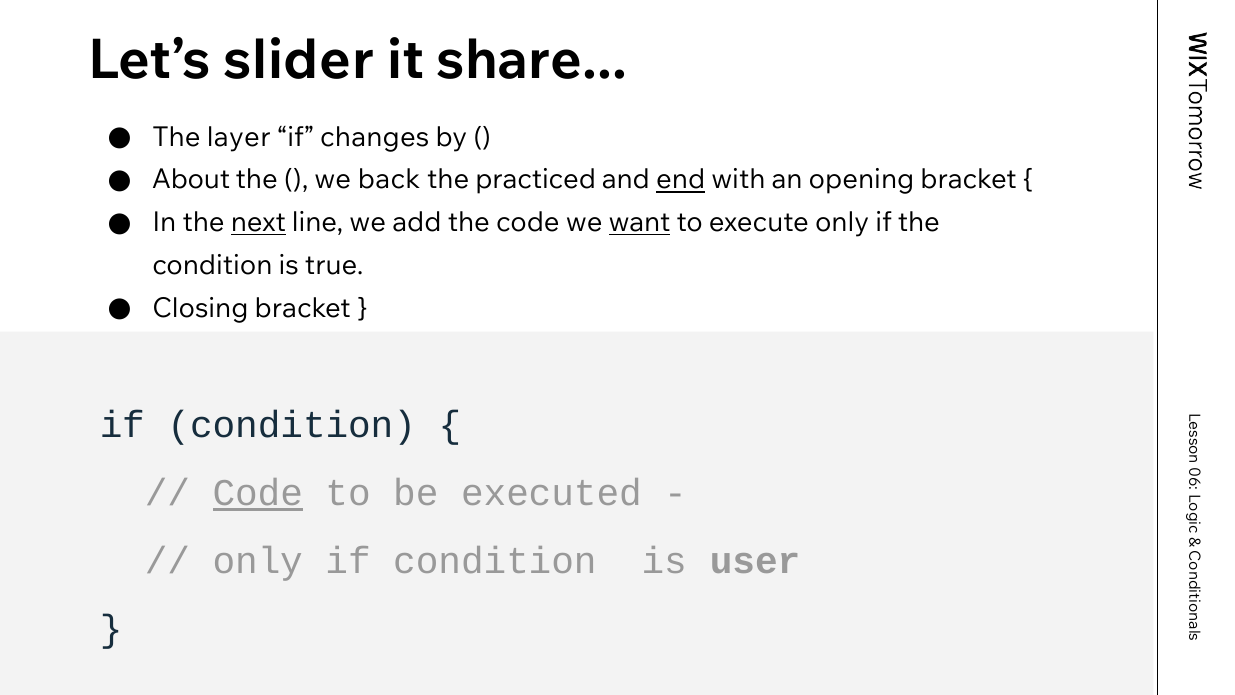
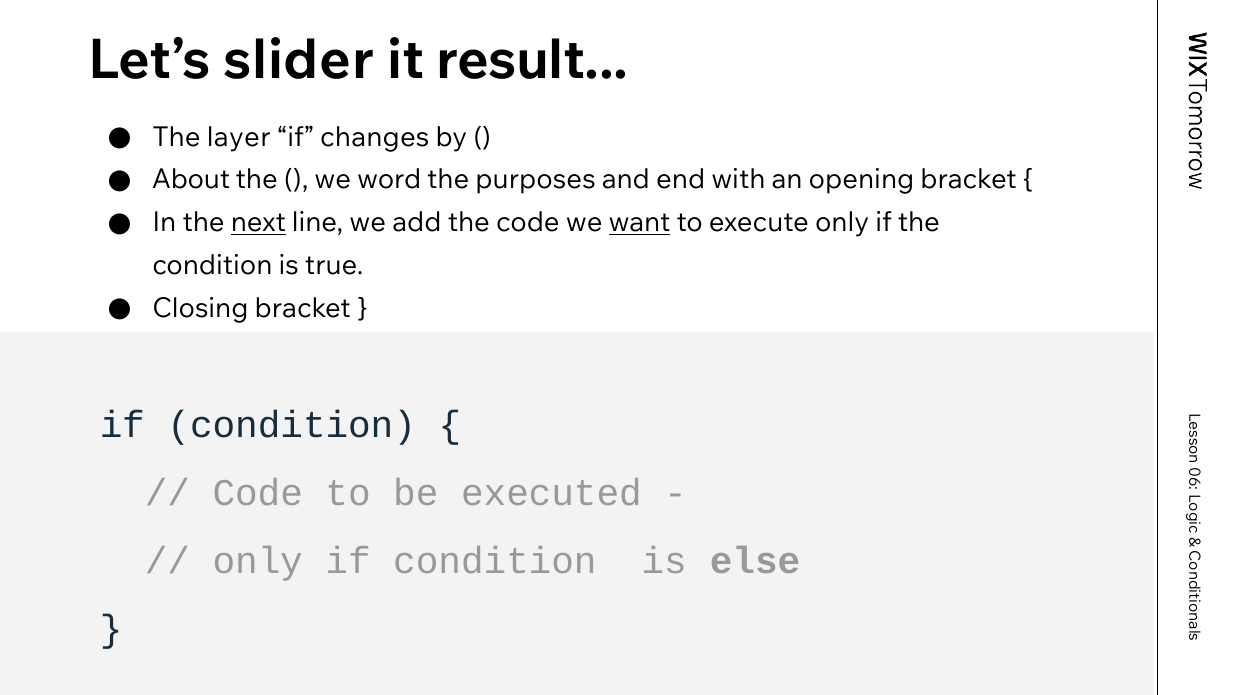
share: share -> result
back: back -> word
practiced: practiced -> purposes
end underline: present -> none
Code at (258, 493) underline: present -> none
user: user -> else
